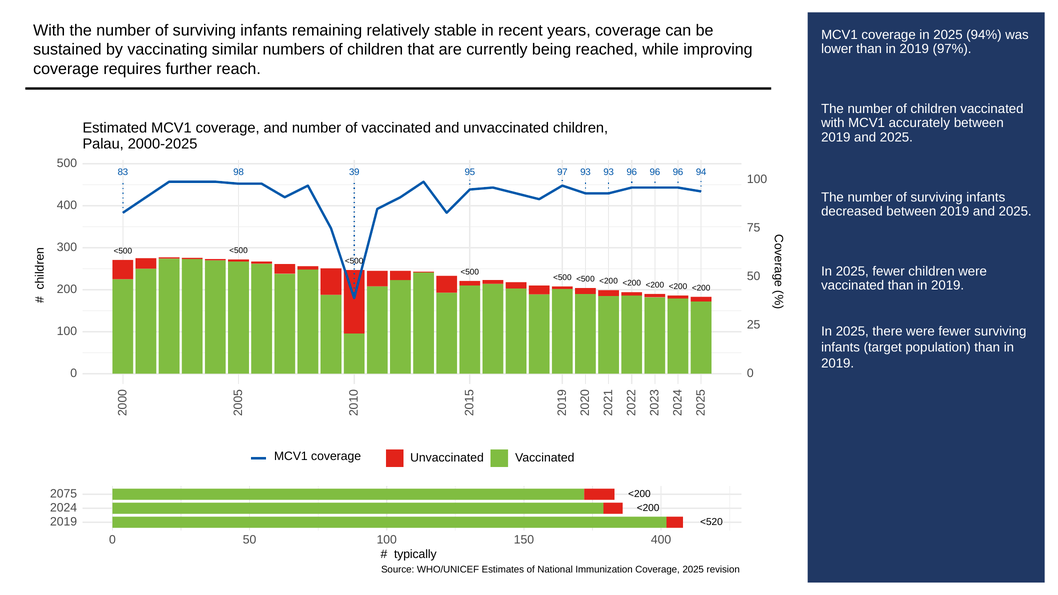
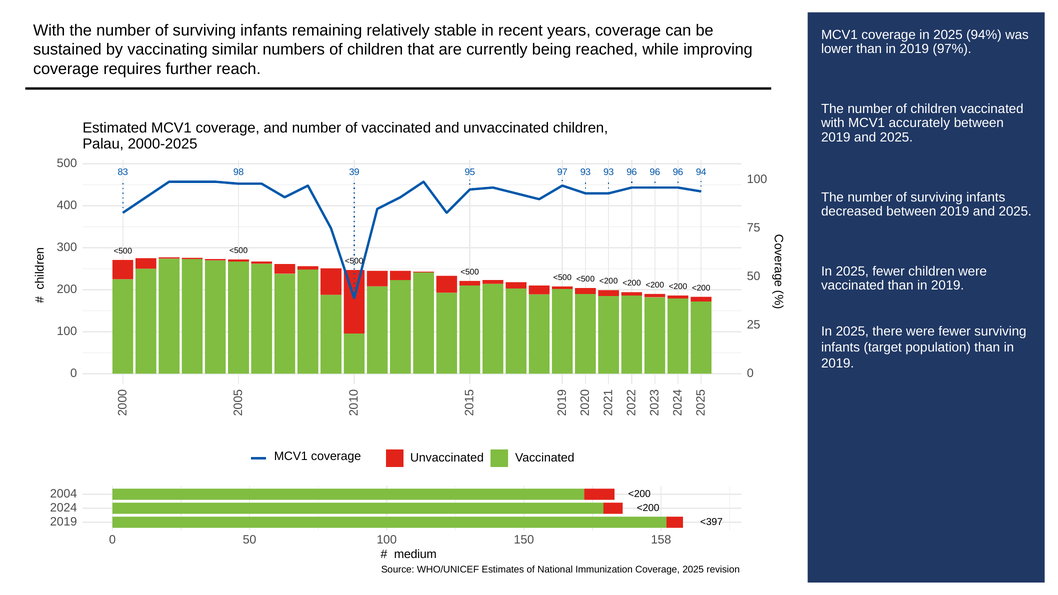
2075: 2075 -> 2004
<520: <520 -> <397
150 400: 400 -> 158
typically: typically -> medium
